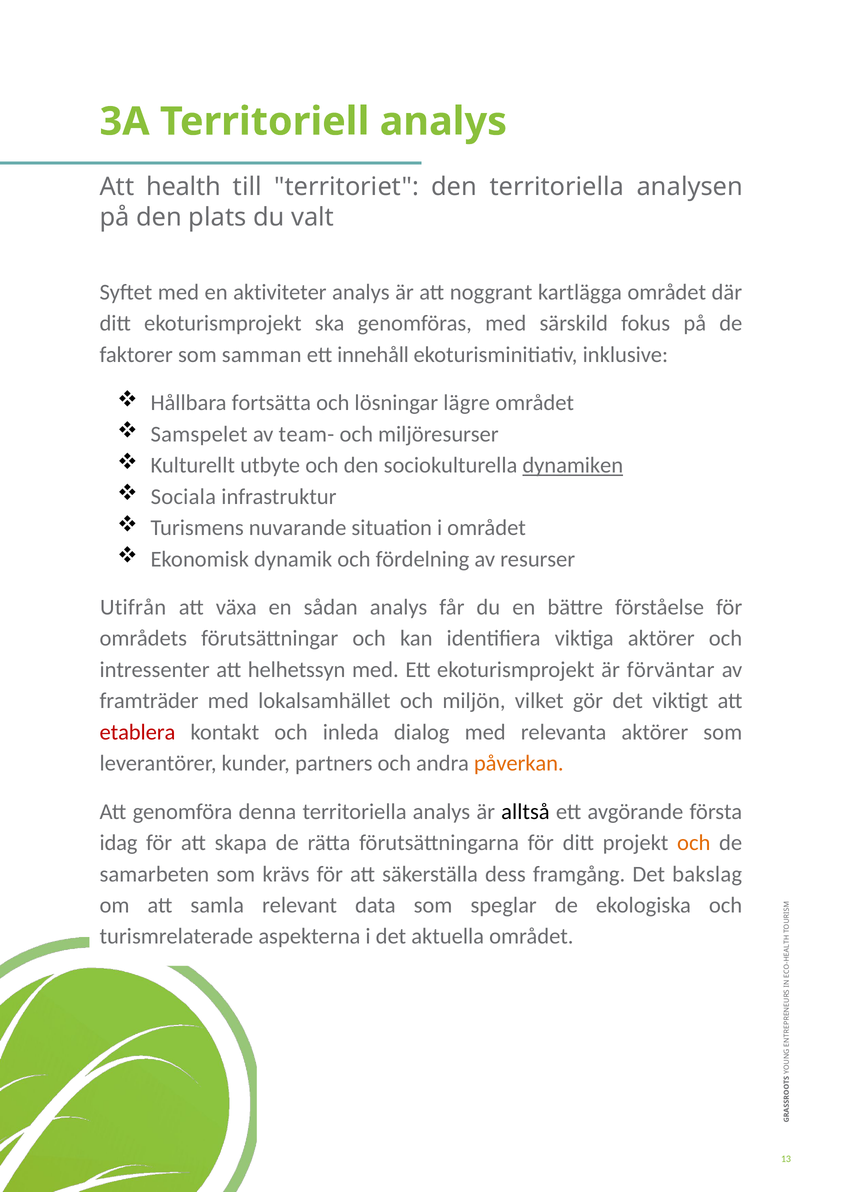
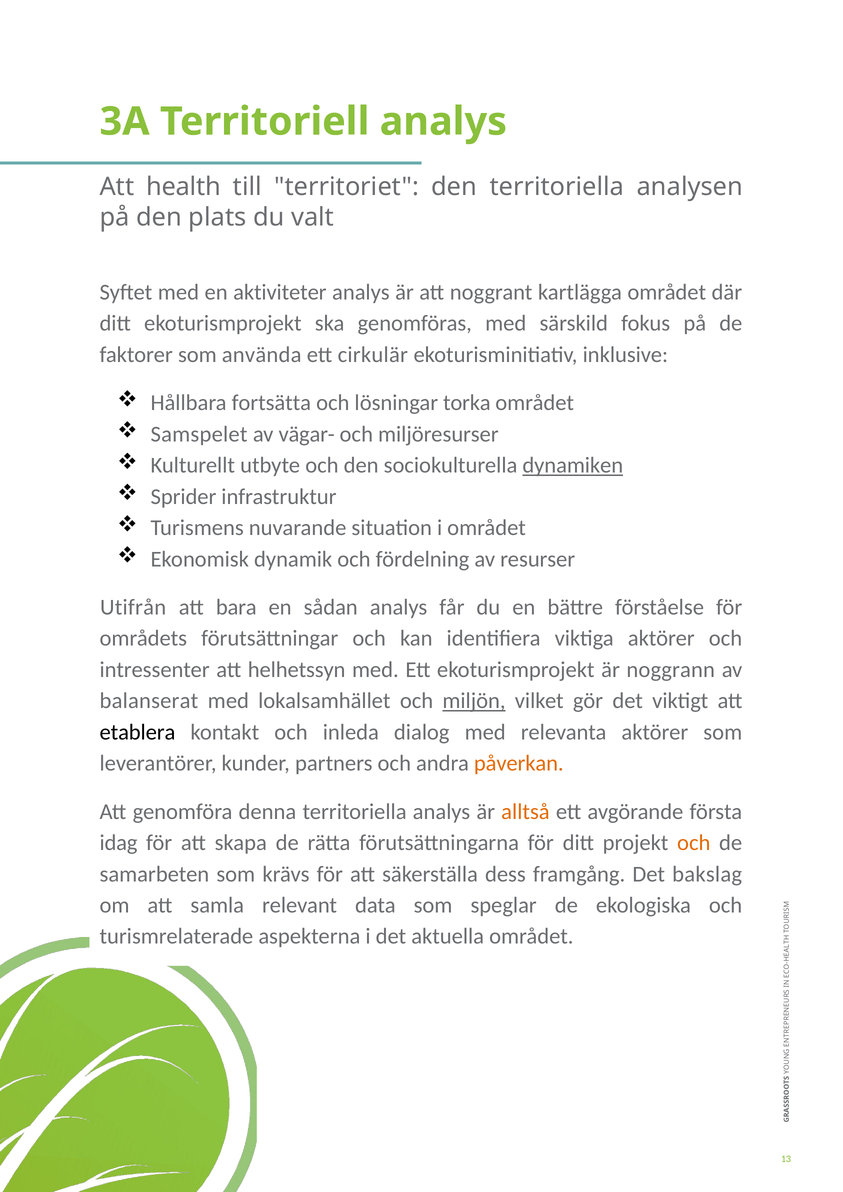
samman: samman -> använda
innehåll: innehåll -> cirkulär
lägre: lägre -> torka
team-: team- -> vägar-
Sociala: Sociala -> Sprider
växa: växa -> bara
förväntar: förväntar -> noggrann
framträder: framträder -> balanserat
miljön underline: none -> present
etablera colour: red -> black
alltså colour: black -> orange
